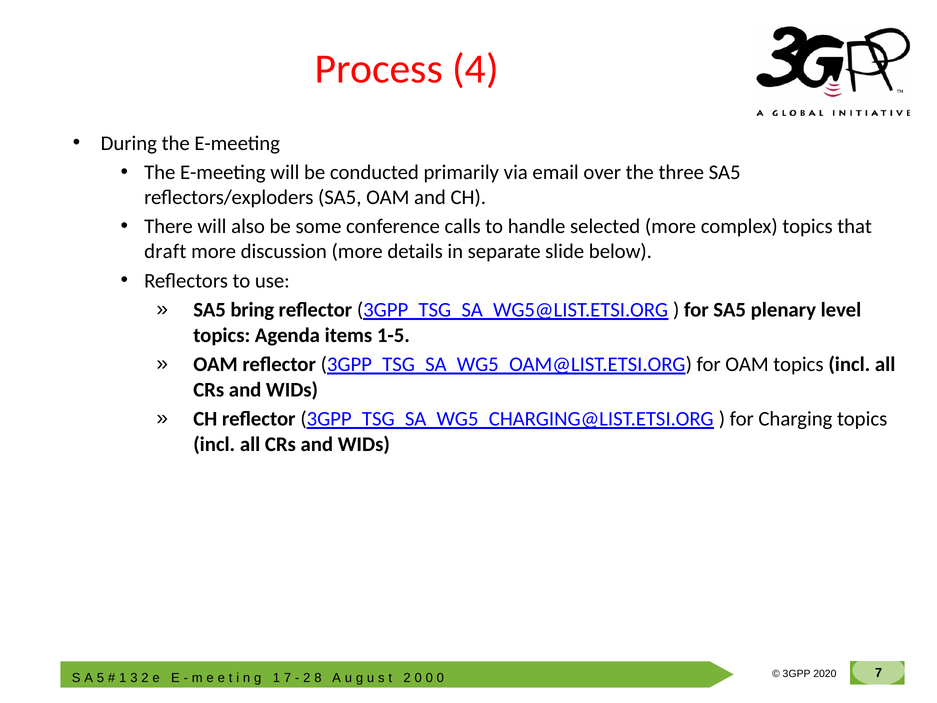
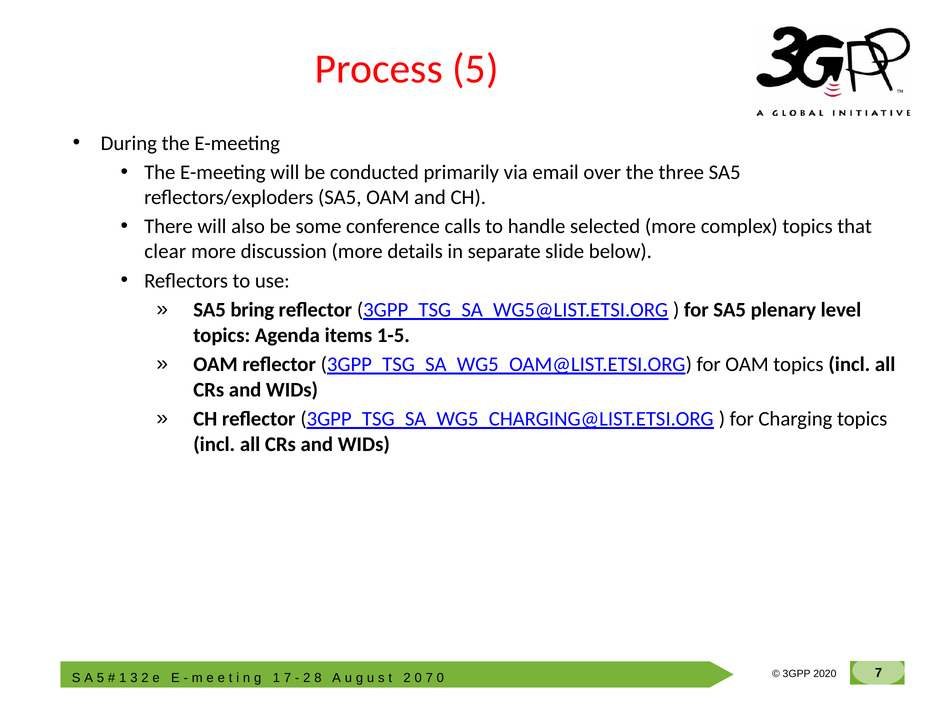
Process 4: 4 -> 5
draft: draft -> clear
0 at (429, 678): 0 -> 7
